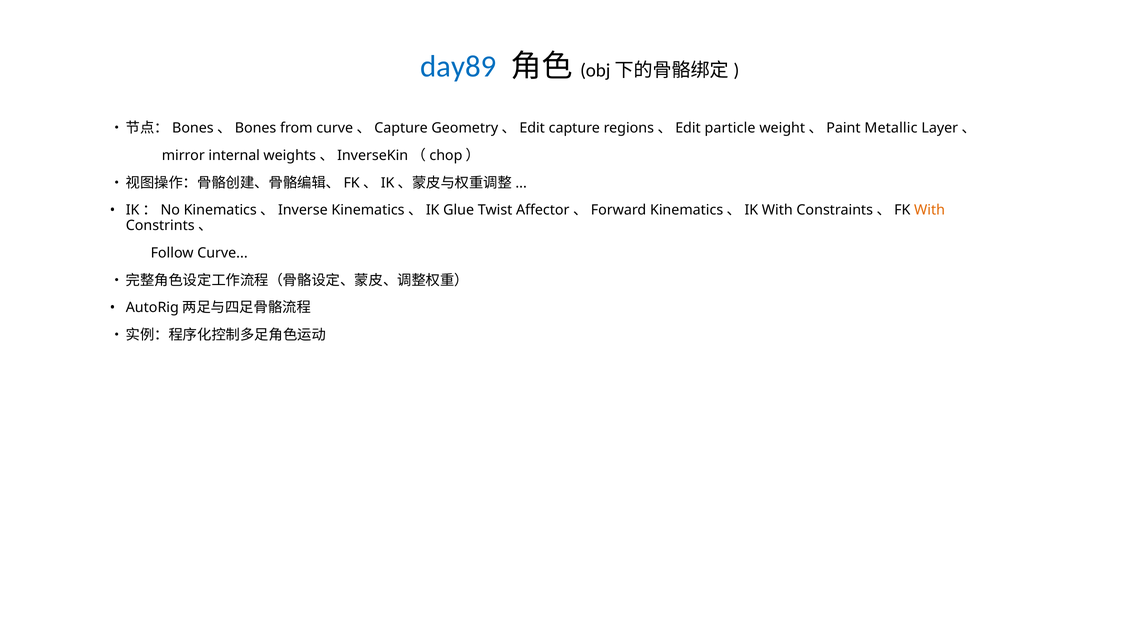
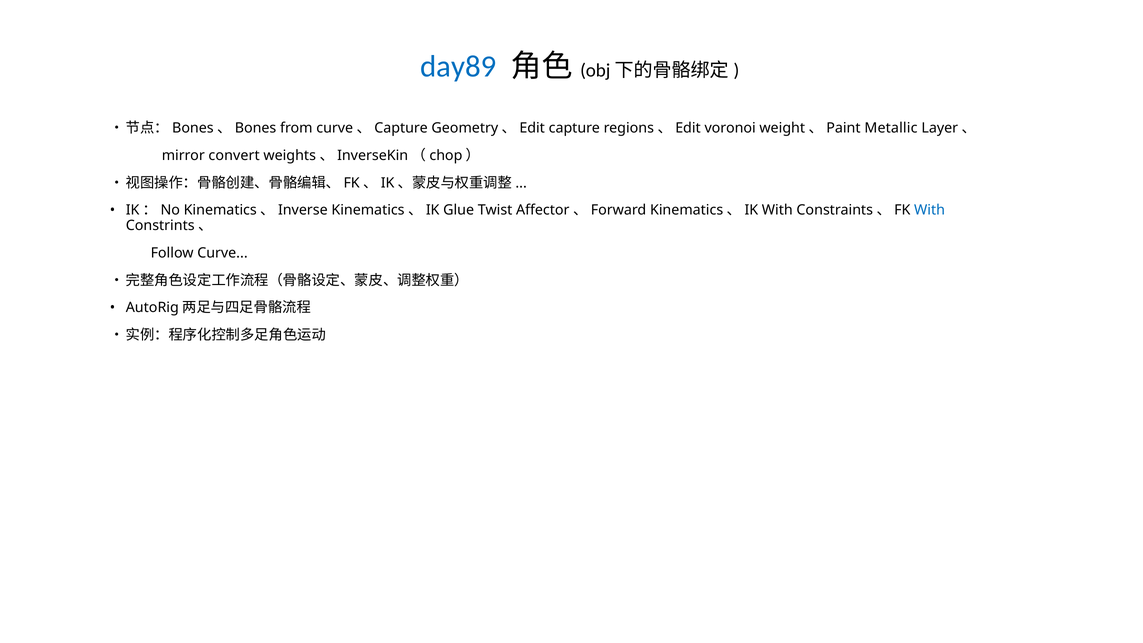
particle: particle -> voronoi
internal: internal -> convert
With at (930, 210) colour: orange -> blue
